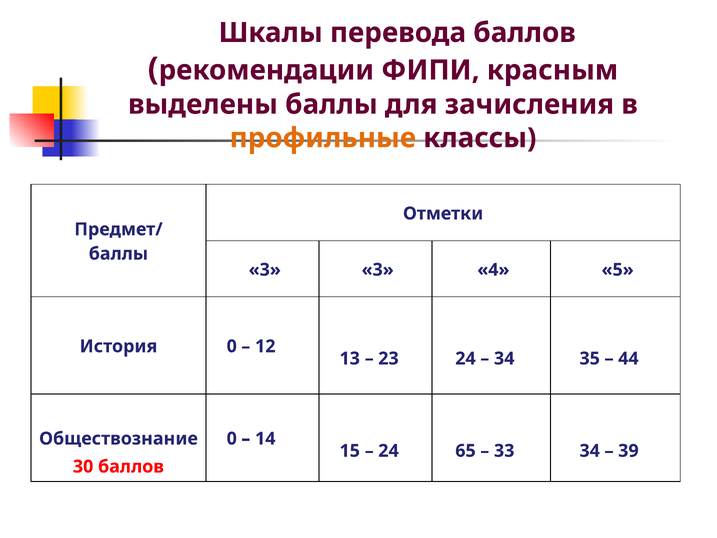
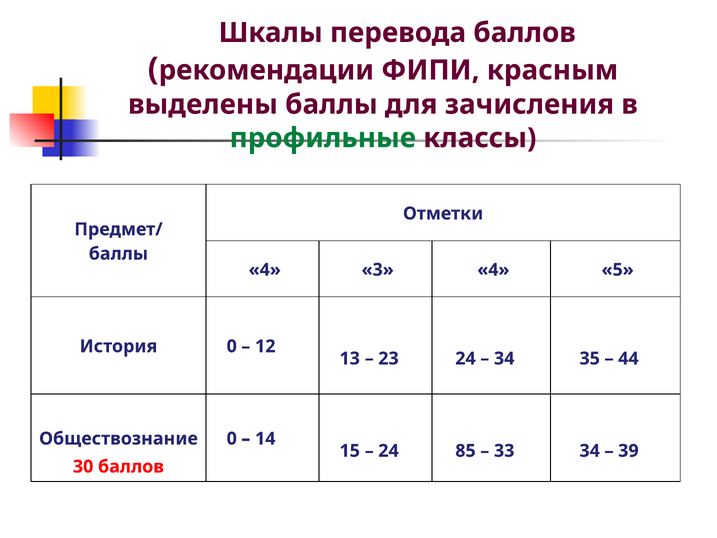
профильные colour: orange -> green
3 at (265, 270): 3 -> 4
65: 65 -> 85
